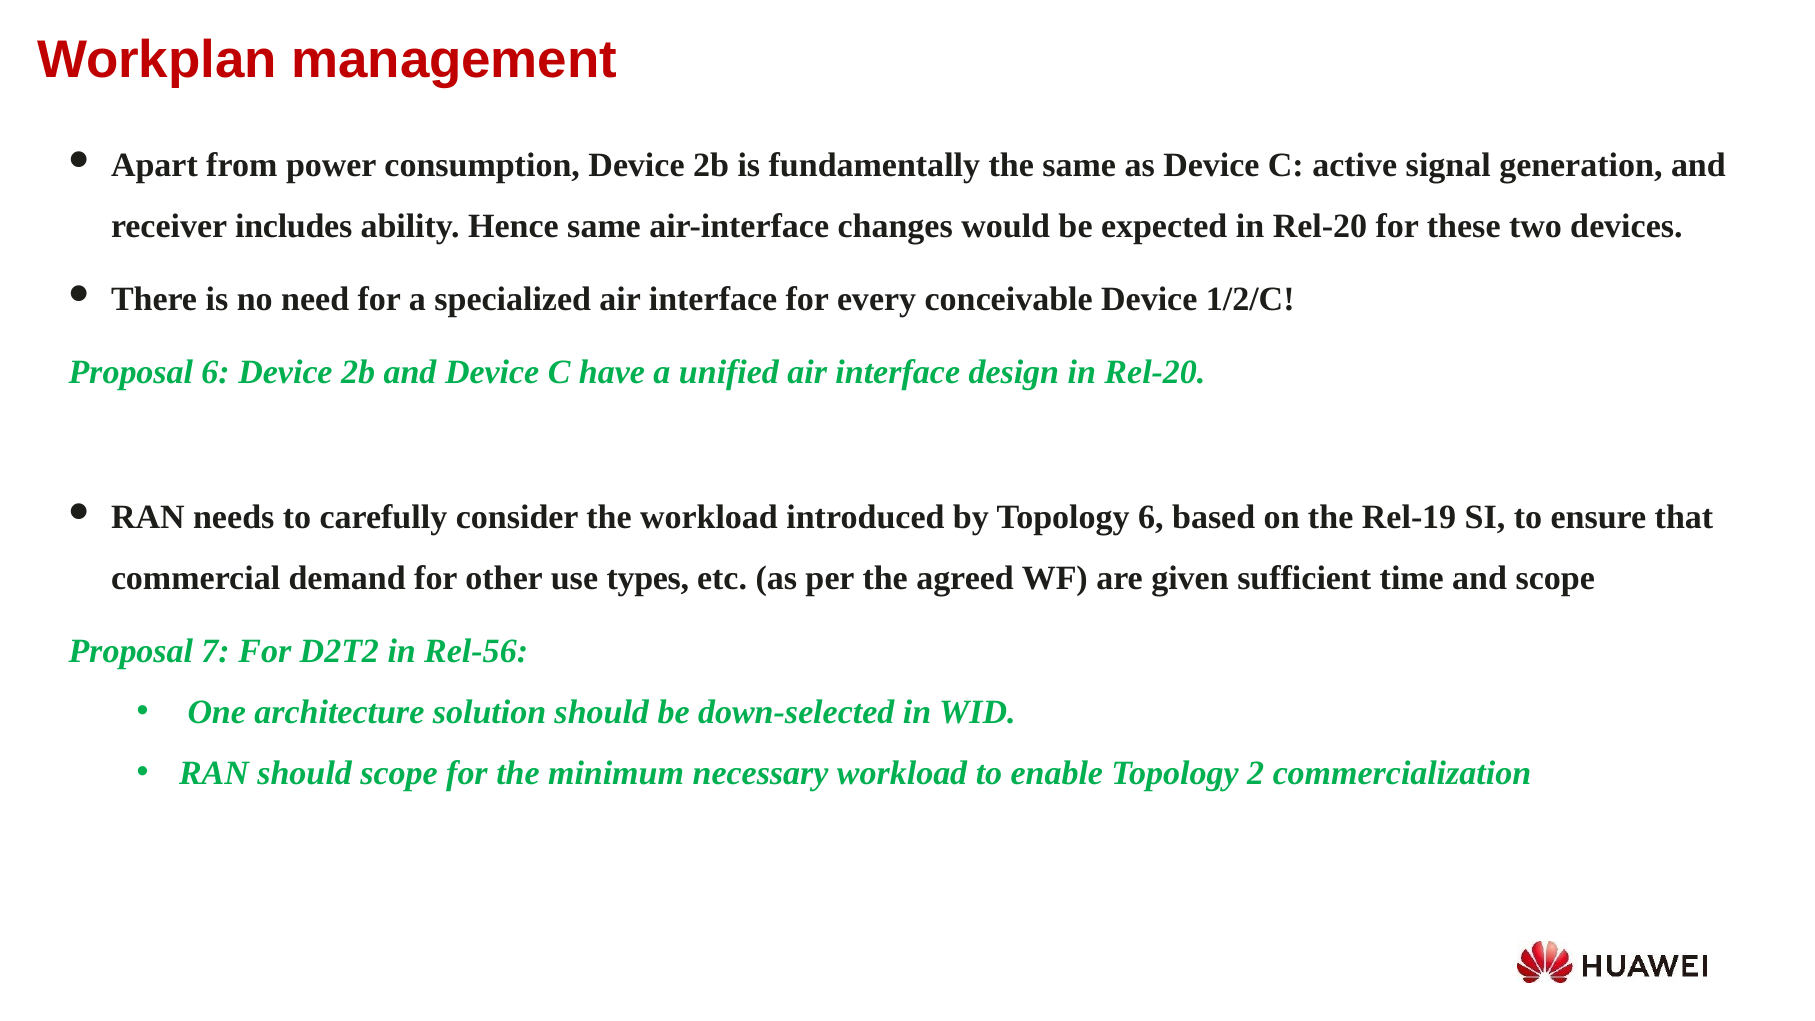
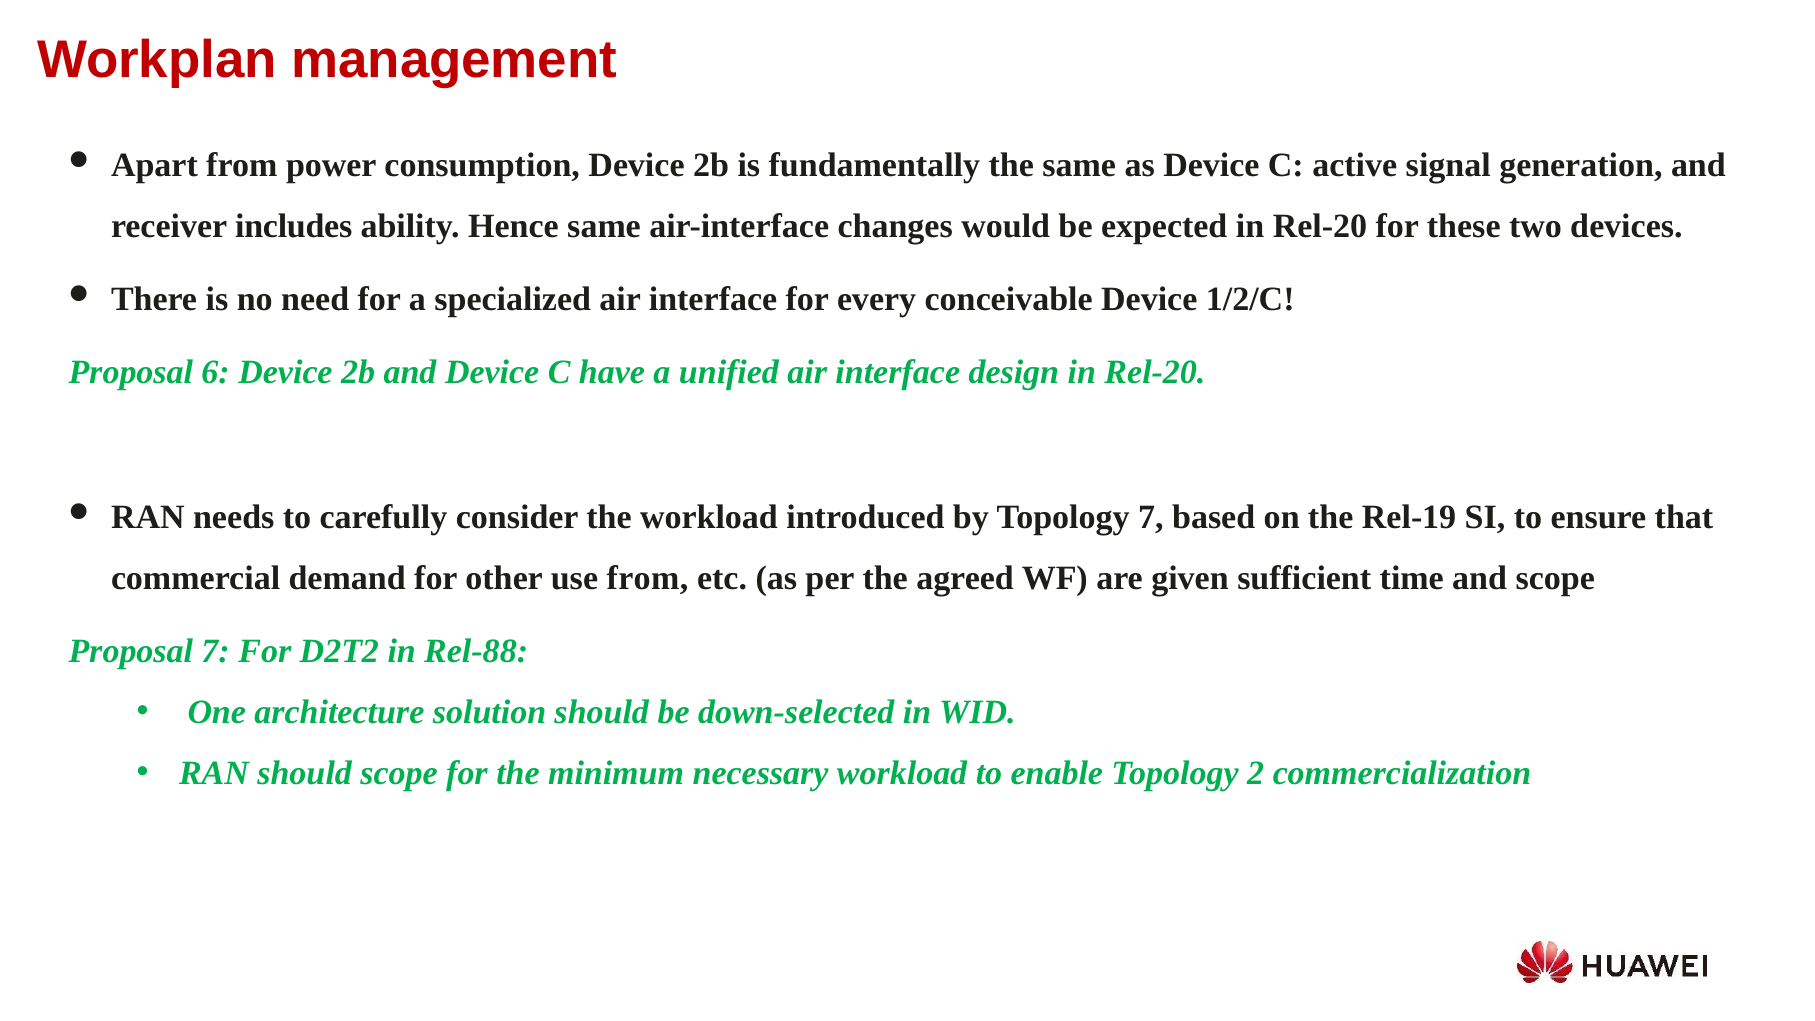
Topology 6: 6 -> 7
use types: types -> from
Rel-56: Rel-56 -> Rel-88
